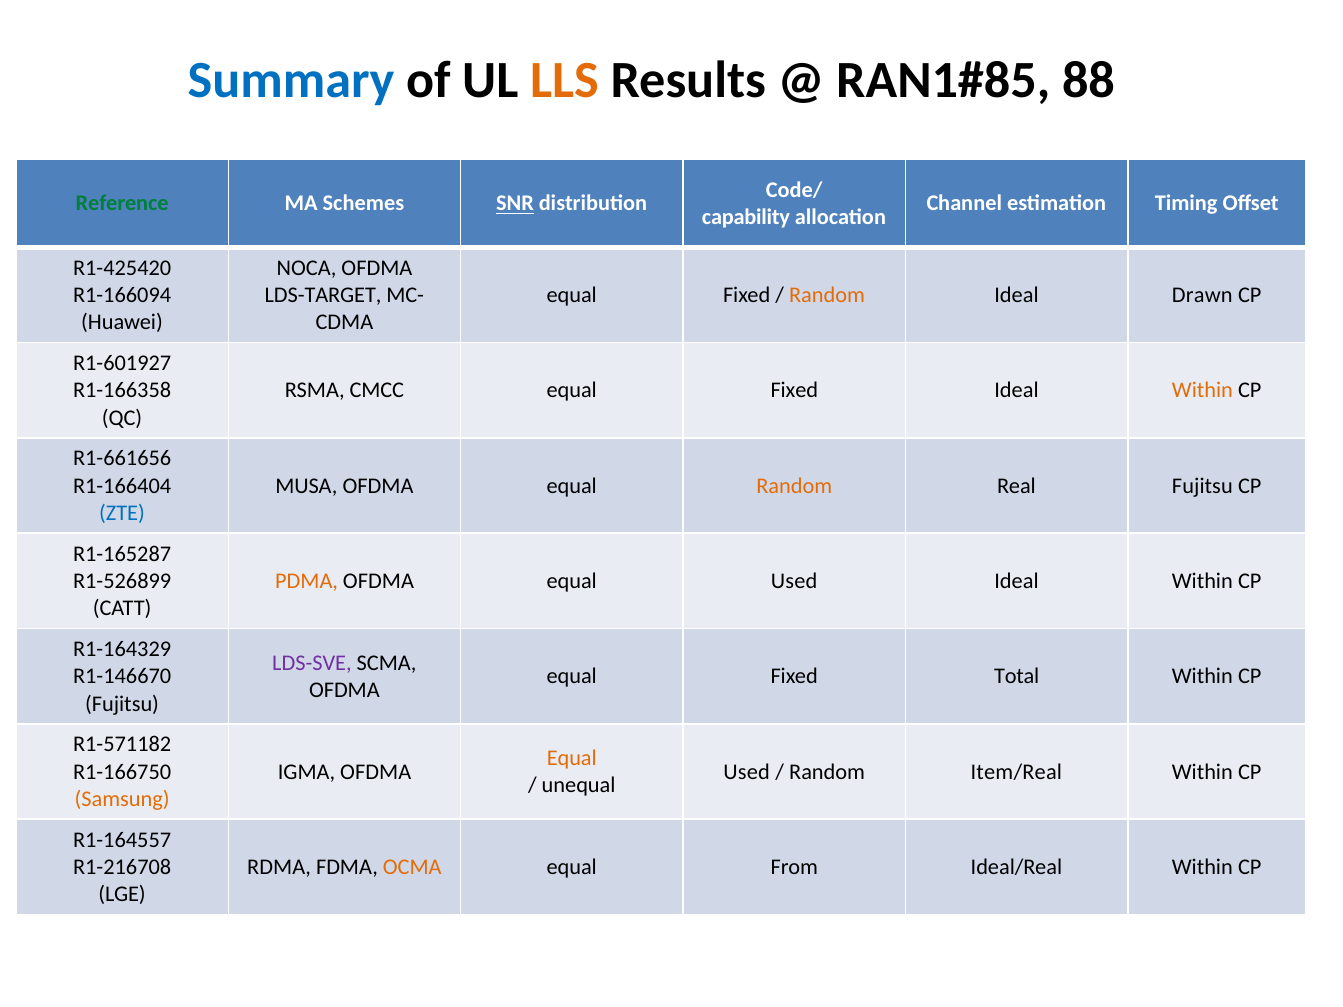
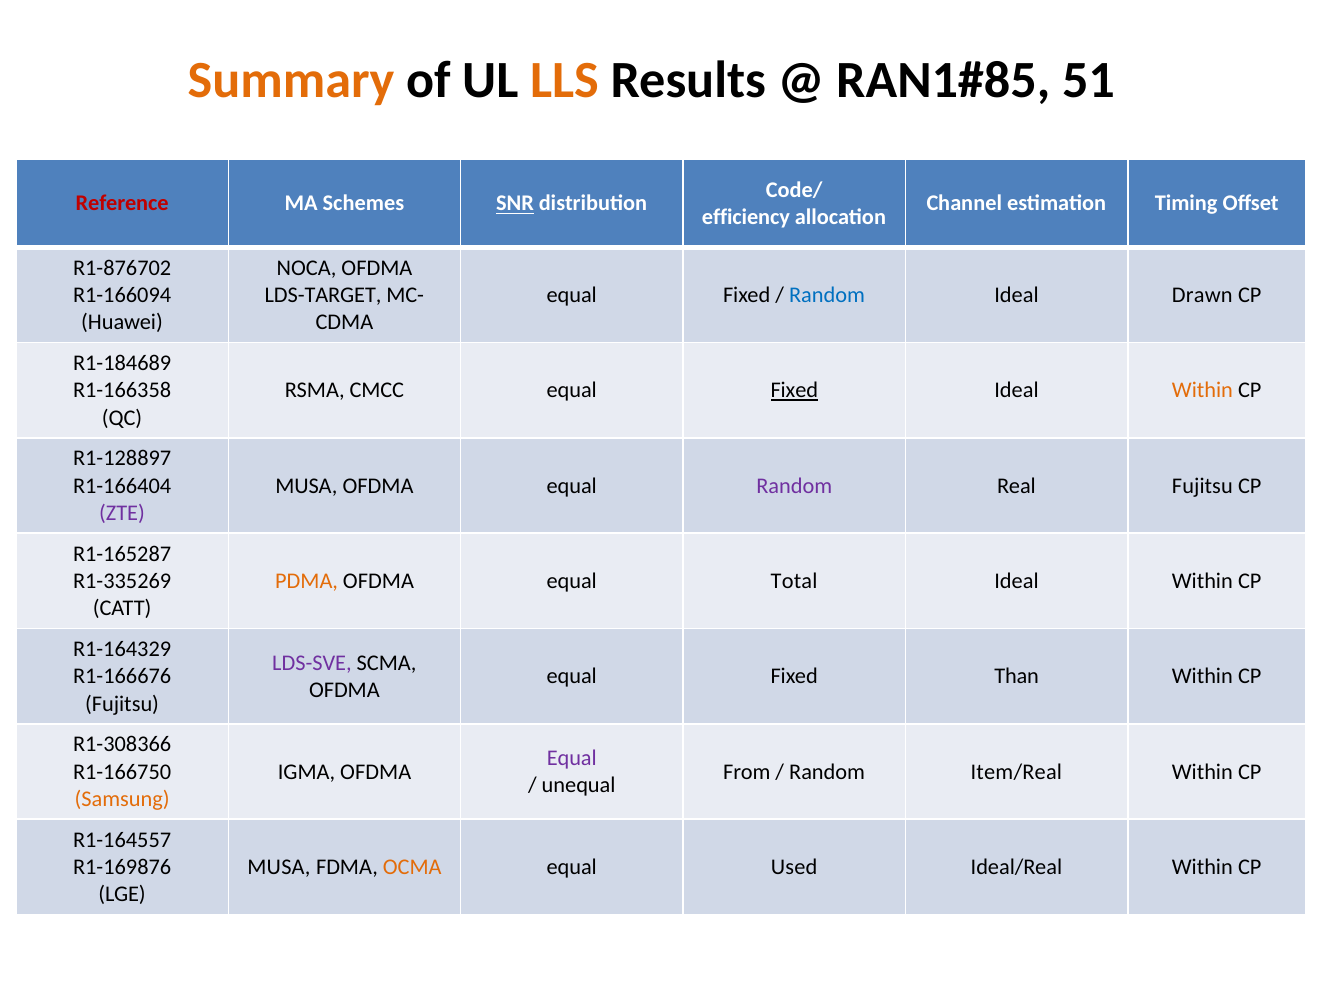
Summary colour: blue -> orange
88: 88 -> 51
Reference colour: green -> red
capability: capability -> efficiency
R1-425420: R1-425420 -> R1-876702
Random at (827, 295) colour: orange -> blue
R1-601927: R1-601927 -> R1-184689
Fixed at (794, 391) underline: none -> present
R1-661656: R1-661656 -> R1-128897
Random at (794, 486) colour: orange -> purple
ZTE colour: blue -> purple
R1-526899: R1-526899 -> R1-335269
equal Used: Used -> Total
R1-146670: R1-146670 -> R1-166676
Total: Total -> Than
R1-571182: R1-571182 -> R1-308366
Equal at (572, 758) colour: orange -> purple
Used at (747, 772): Used -> From
R1-216708: R1-216708 -> R1-169876
RDMA at (279, 867): RDMA -> MUSA
From: From -> Used
